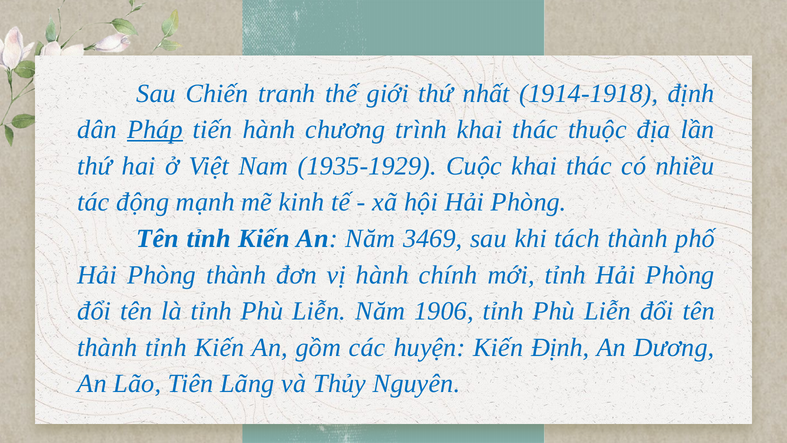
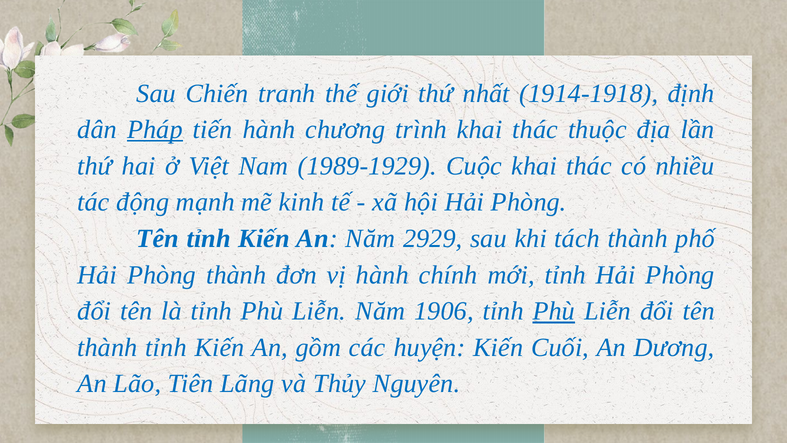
1935-1929: 1935-1929 -> 1989-1929
3469: 3469 -> 2929
Phù at (554, 311) underline: none -> present
Kiến Định: Định -> Cuối
